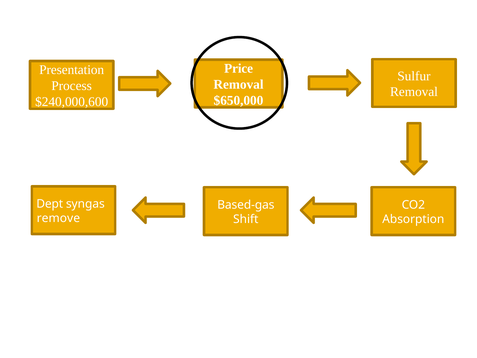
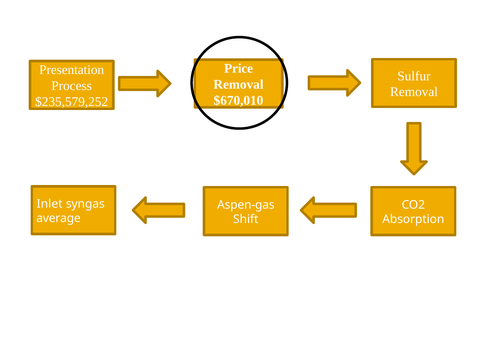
$650,000: $650,000 -> $670,010
$240,000,600: $240,000,600 -> $235,579,252
Dept: Dept -> Inlet
Based-gas: Based-gas -> Aspen-gas
remove: remove -> average
